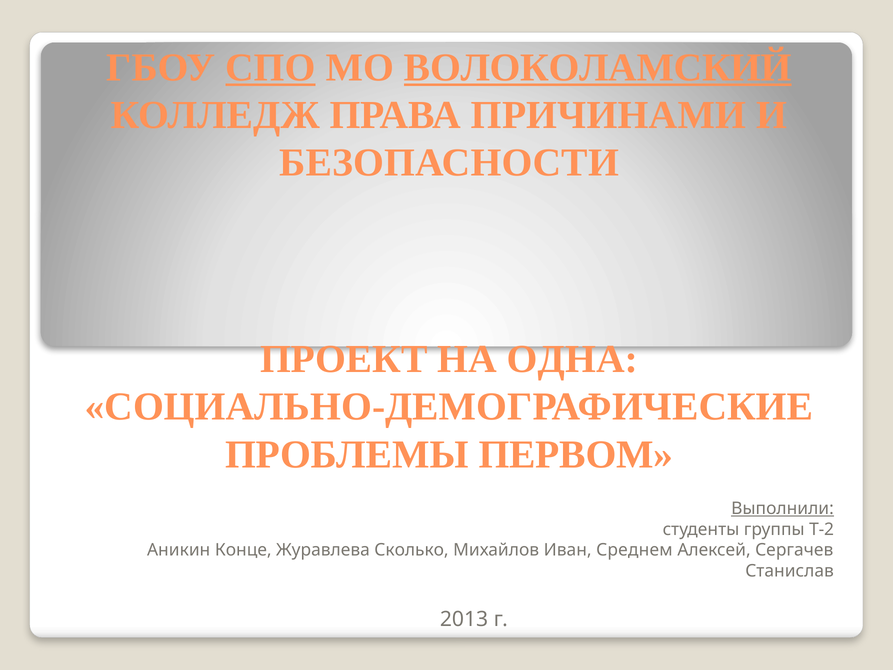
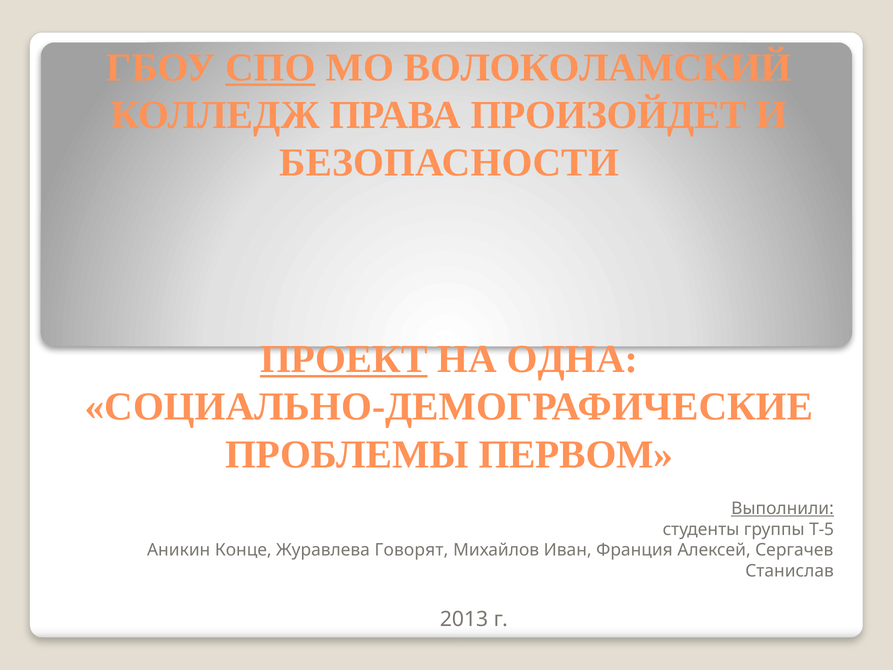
ВОЛОКОЛАМСКИЙ underline: present -> none
ПРИЧИНАМИ: ПРИЧИНАМИ -> ПРОИЗОЙДЕТ
ПРОЕКТ underline: none -> present
Т-2: Т-2 -> Т-5
Сколько: Сколько -> Говорят
Среднем: Среднем -> Франция
